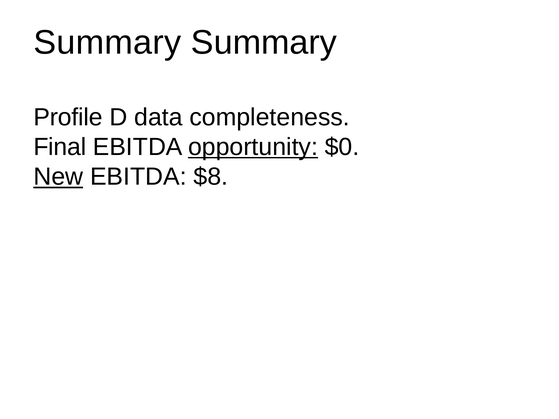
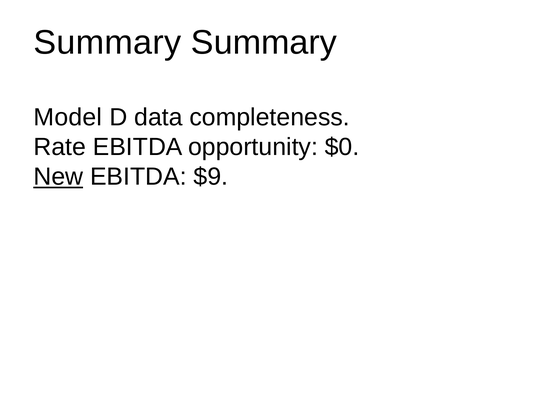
Profile: Profile -> Model
Final: Final -> Rate
opportunity underline: present -> none
$8: $8 -> $9
